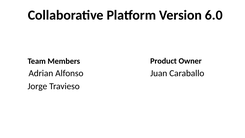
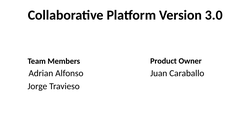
6.0: 6.0 -> 3.0
